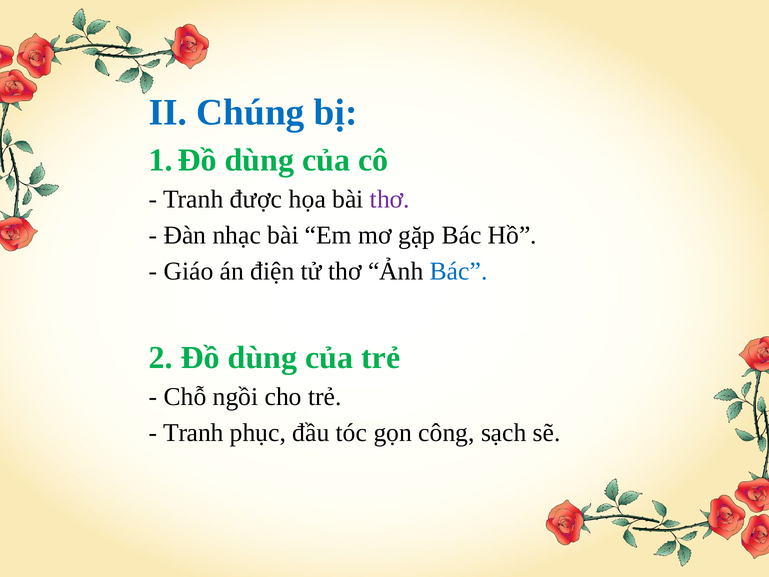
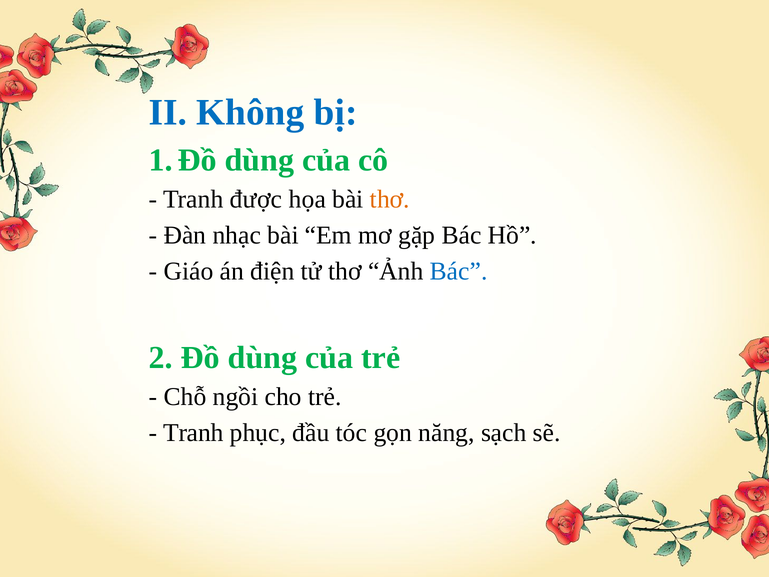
Chúng: Chúng -> Không
thơ at (390, 199) colour: purple -> orange
công: công -> năng
